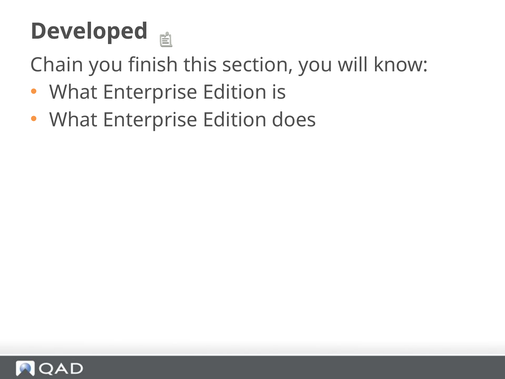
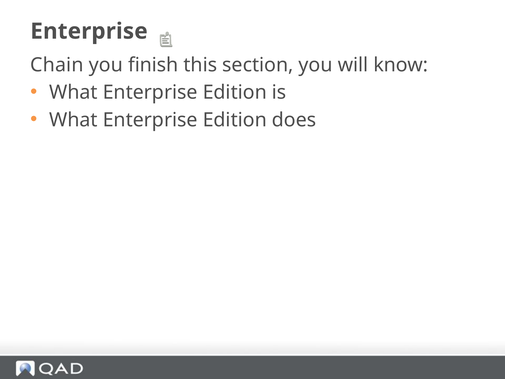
Developed at (89, 31): Developed -> Enterprise
